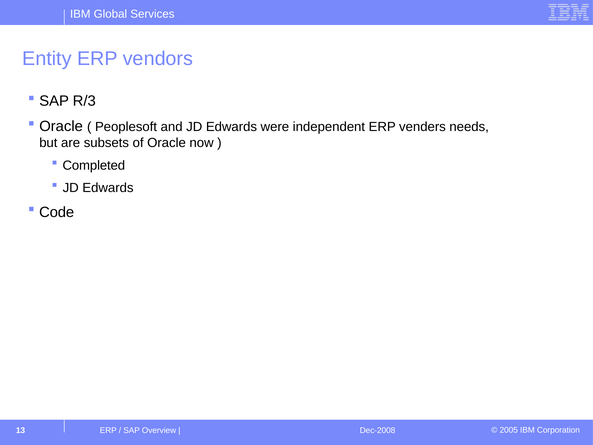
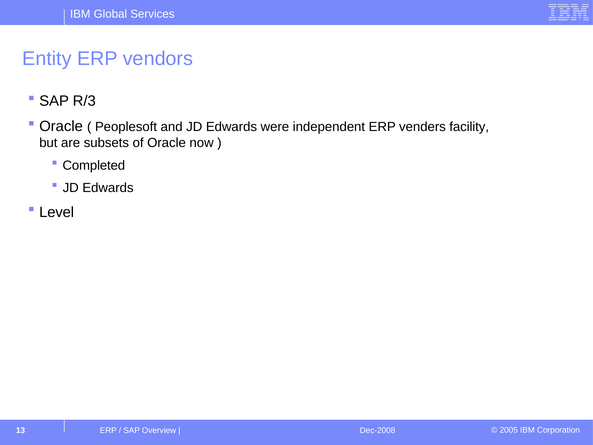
needs: needs -> facility
Code: Code -> Level
